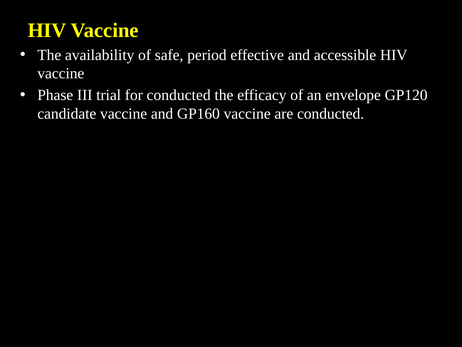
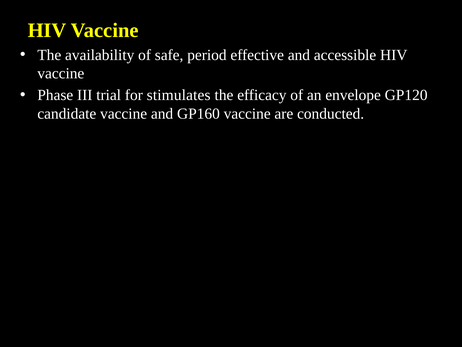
for conducted: conducted -> stimulates
